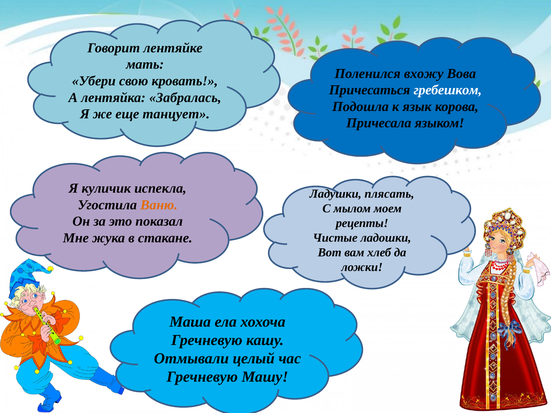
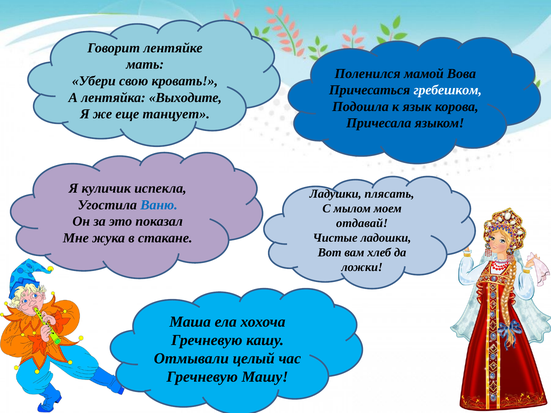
вхожу: вхожу -> мамой
Забралась: Забралась -> Выходите
Ваню colour: orange -> blue
рецепты: рецепты -> отдавай
